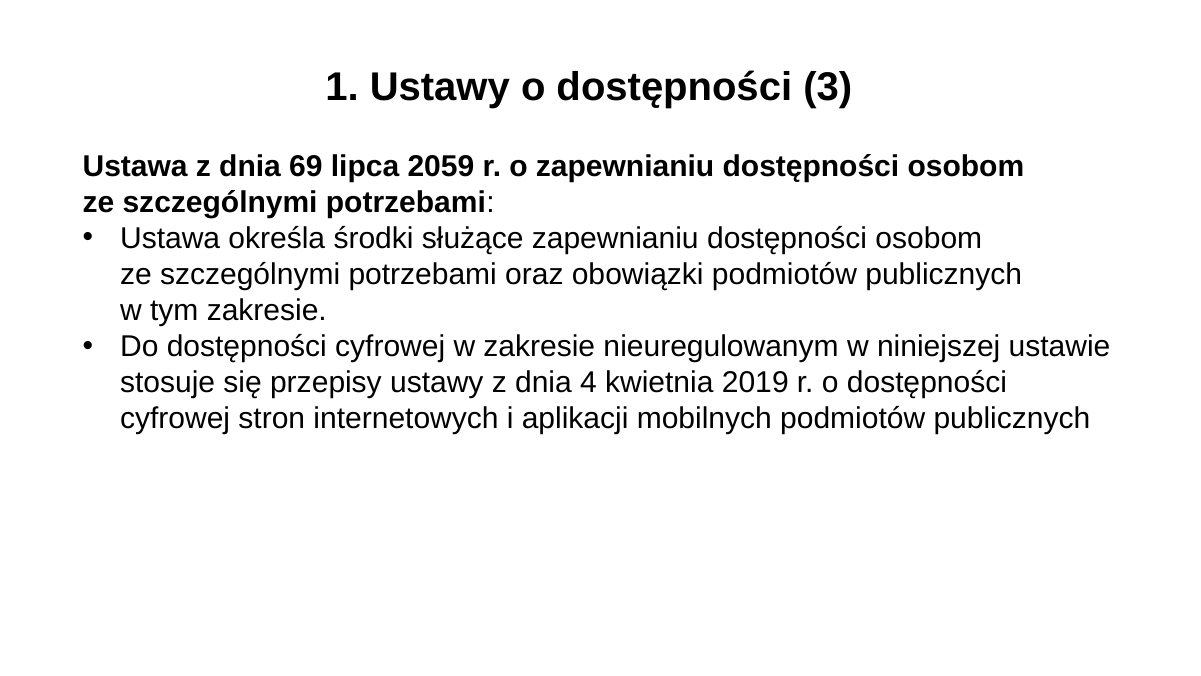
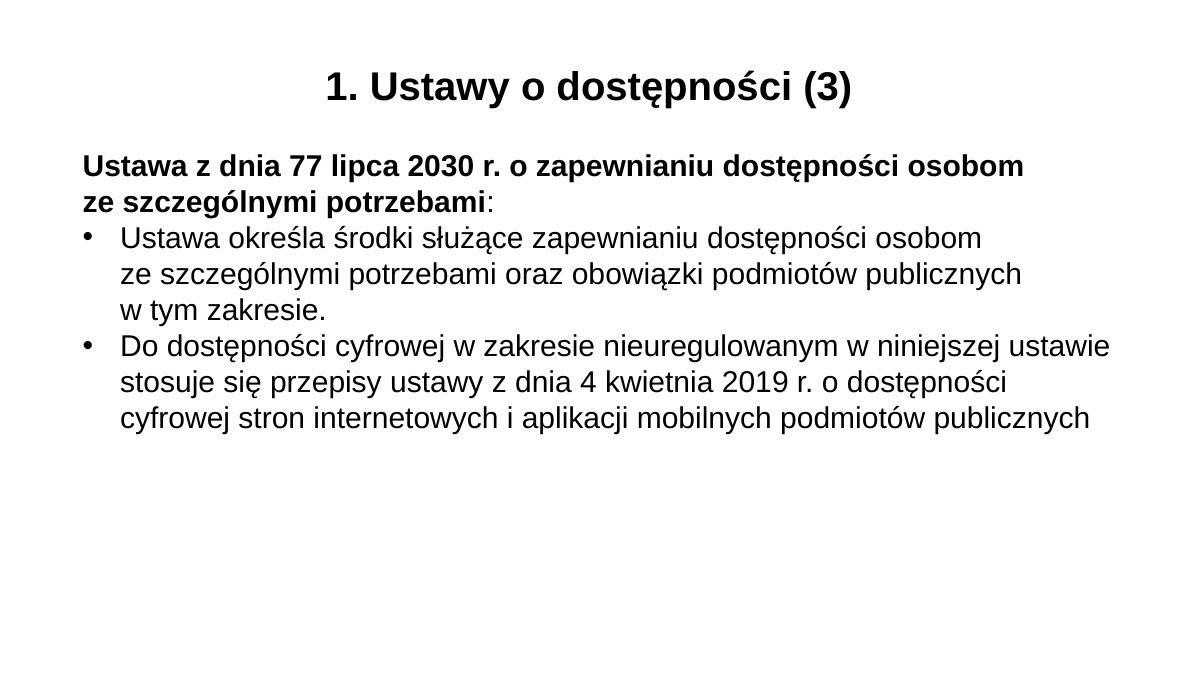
69: 69 -> 77
2059: 2059 -> 2030
